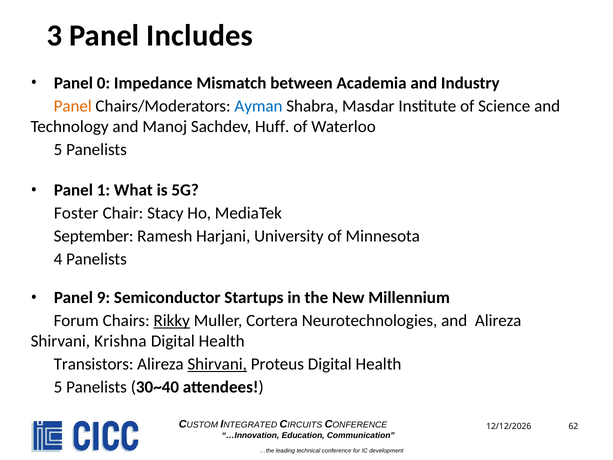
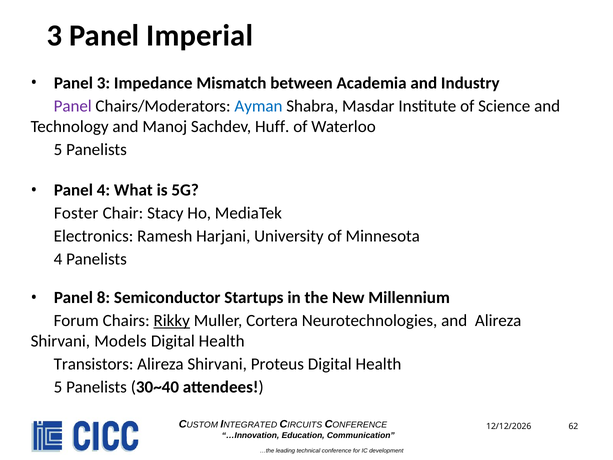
Includes: Includes -> Imperial
Panel 0: 0 -> 3
Panel at (73, 106) colour: orange -> purple
Panel 1: 1 -> 4
September: September -> Electronics
9: 9 -> 8
Krishna: Krishna -> Models
Shirvani at (217, 364) underline: present -> none
